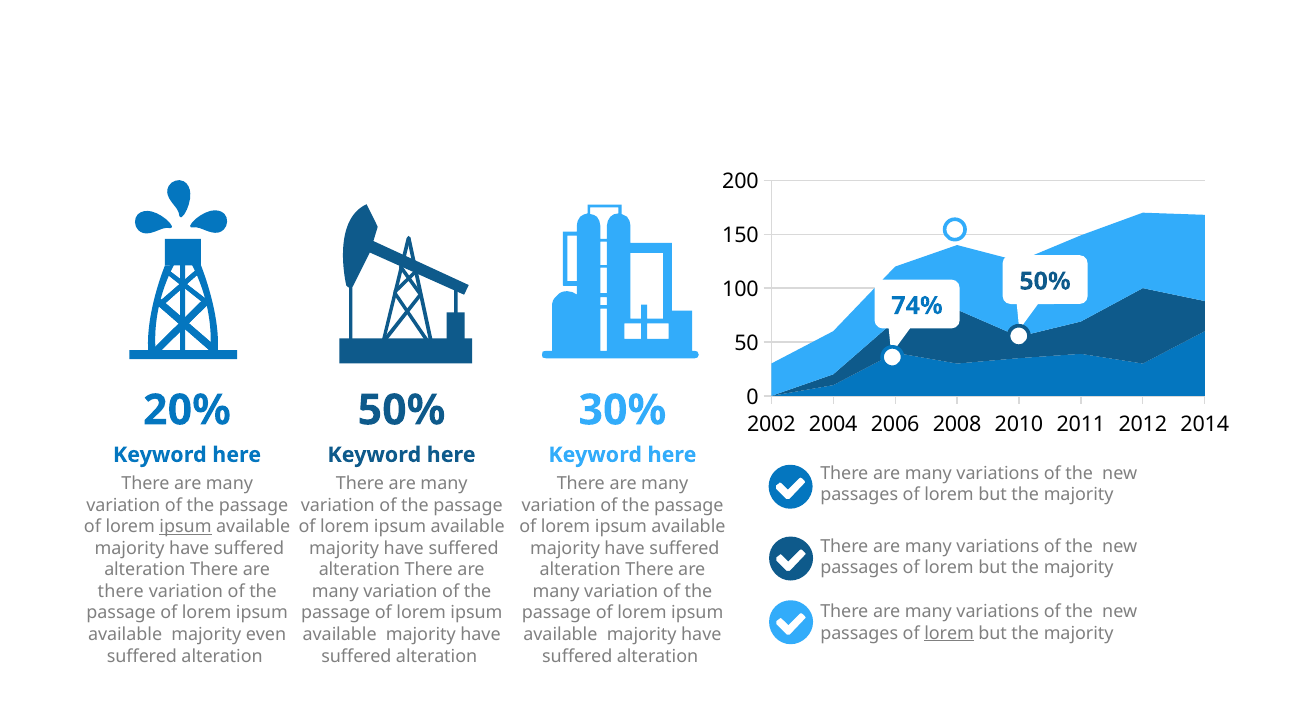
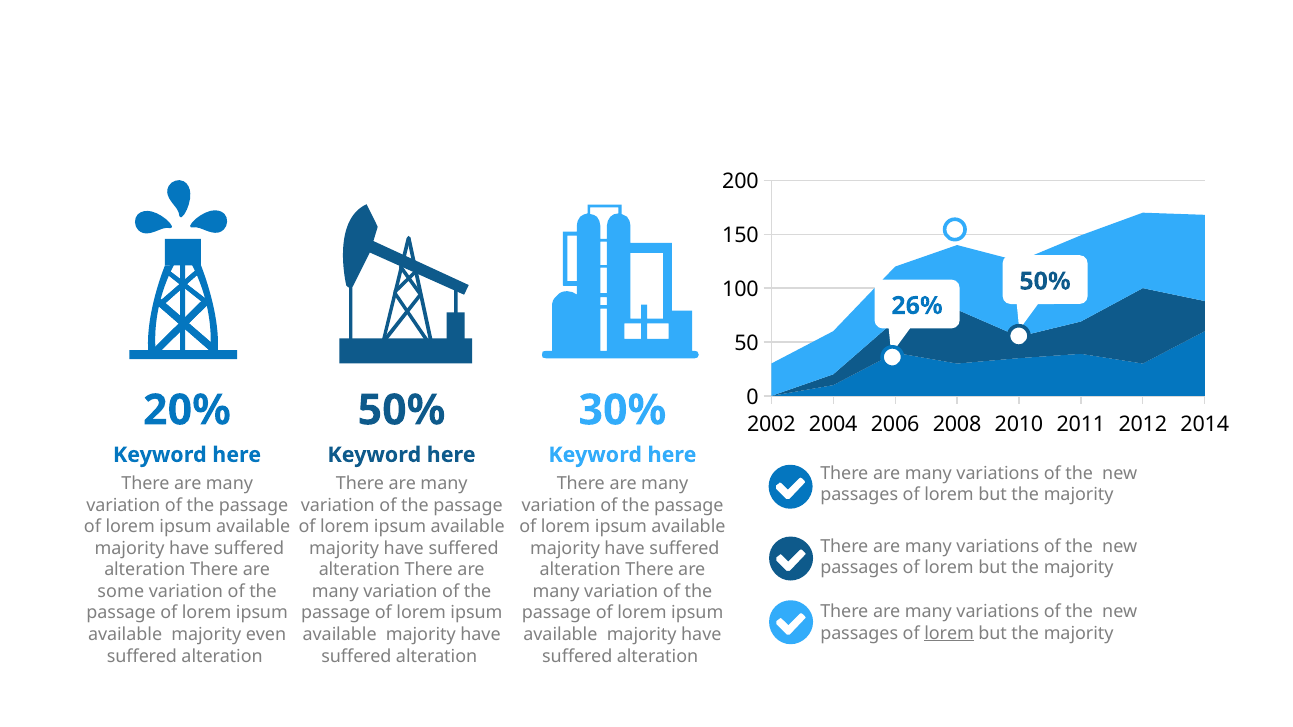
74%: 74% -> 26%
ipsum at (186, 527) underline: present -> none
there at (121, 592): there -> some
